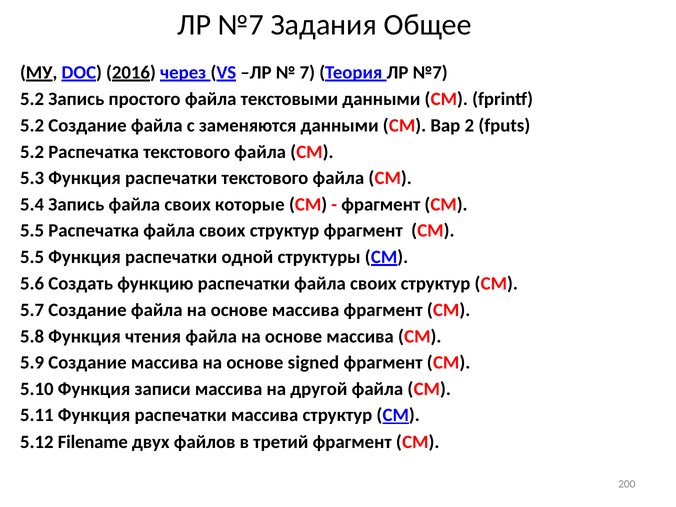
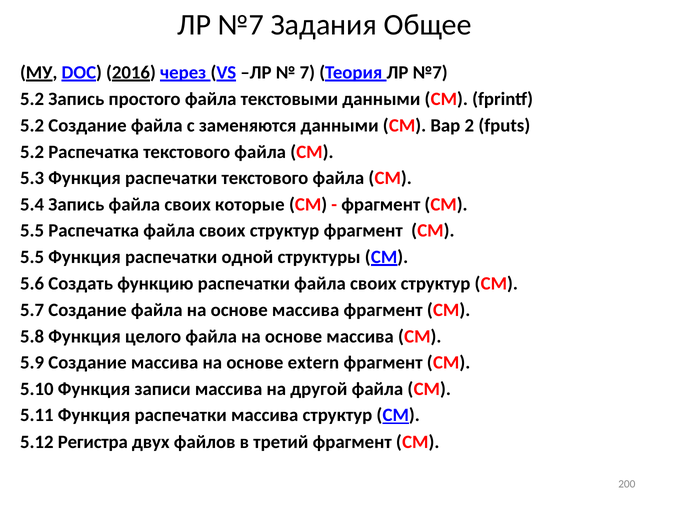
чтения: чтения -> целого
signed: signed -> extern
Filename: Filename -> Регистра
